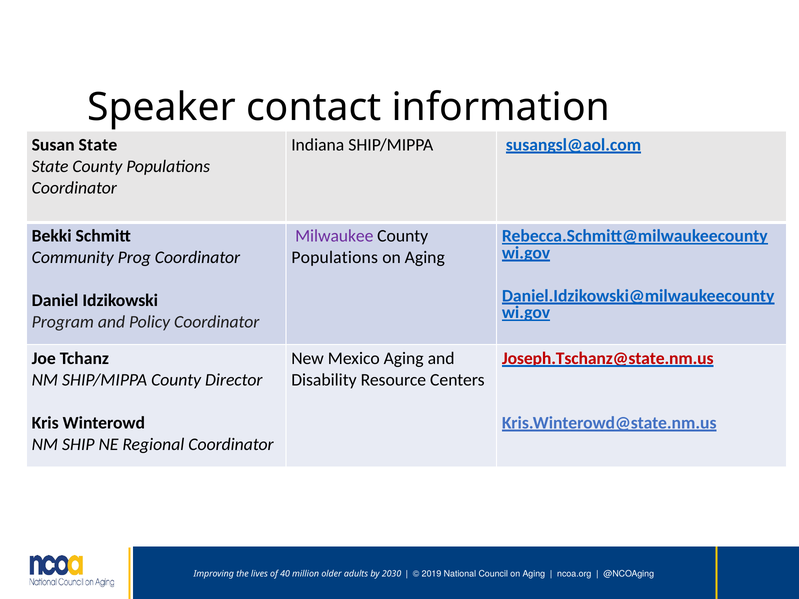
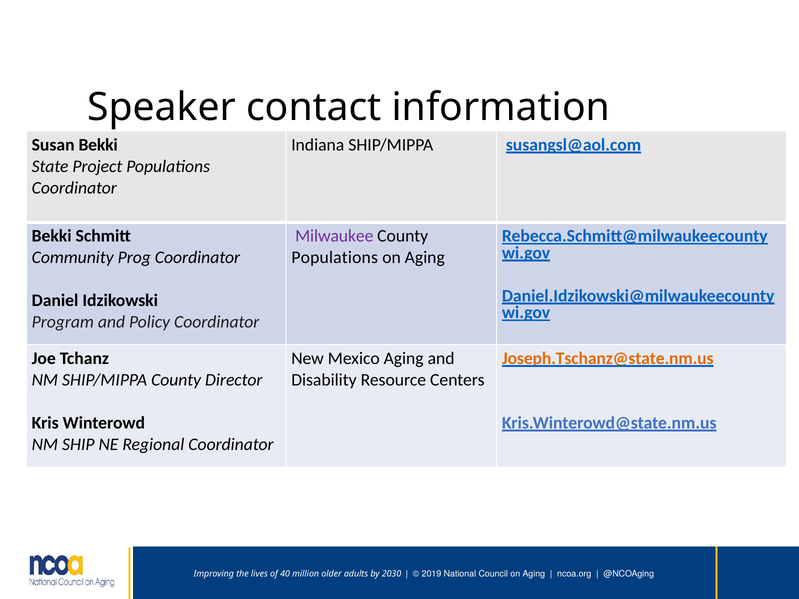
Susan State: State -> Bekki
State County: County -> Project
Joseph.Tschanz@state.nm.us colour: red -> orange
